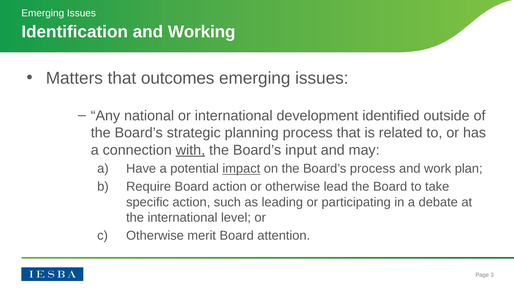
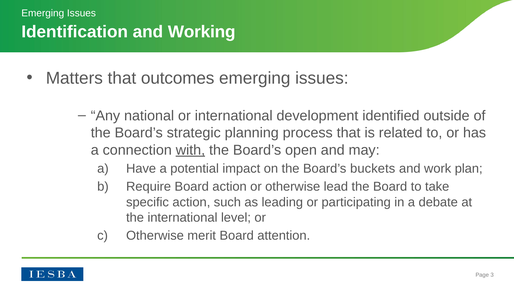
input: input -> open
impact underline: present -> none
Board’s process: process -> buckets
